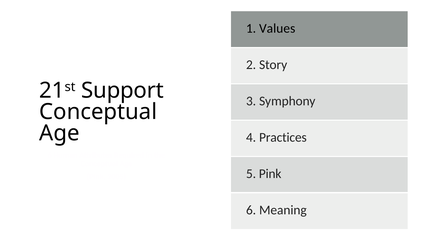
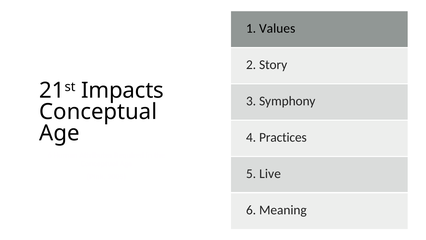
Support: Support -> Impacts
5 Pink: Pink -> Live
